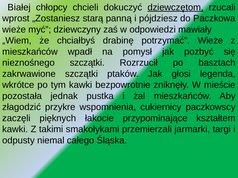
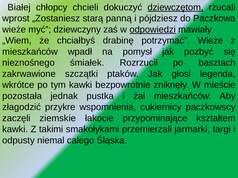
odpowiedzi underline: none -> present
nieznośnego szczątki: szczątki -> śmiałek
pięknych: pięknych -> ziemskie
